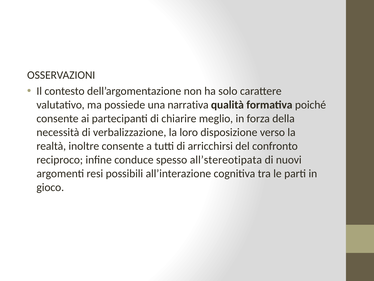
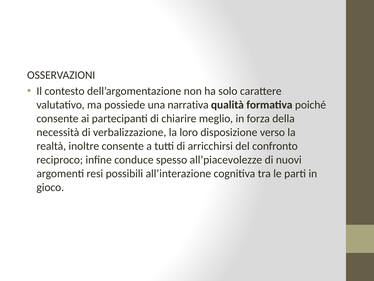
all’stereotipata: all’stereotipata -> all’piacevolezze
